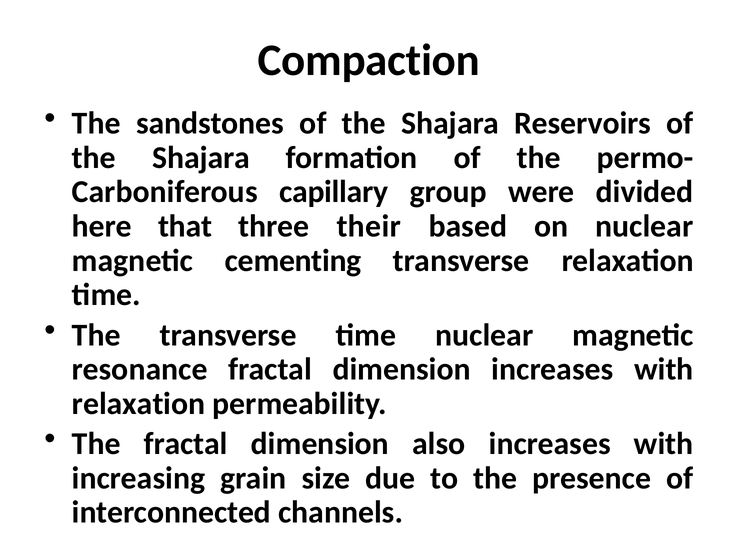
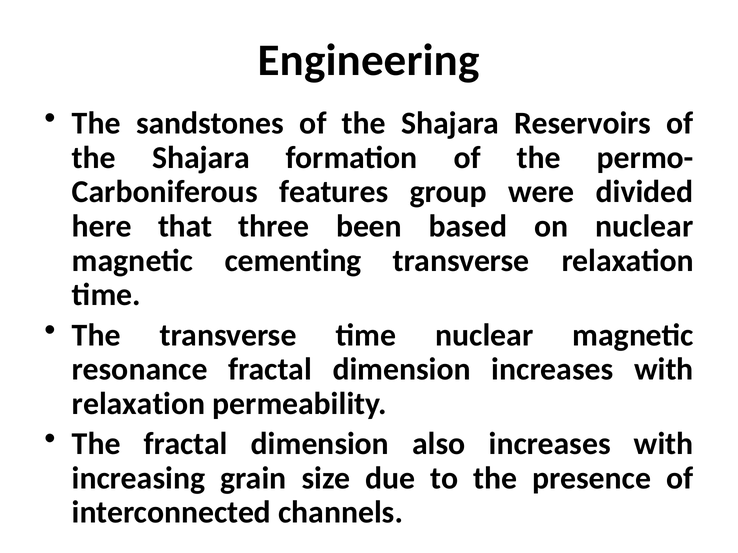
Compaction: Compaction -> Engineering
capillary: capillary -> features
their: their -> been
